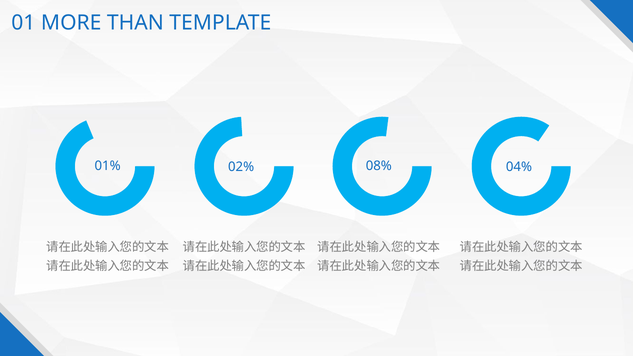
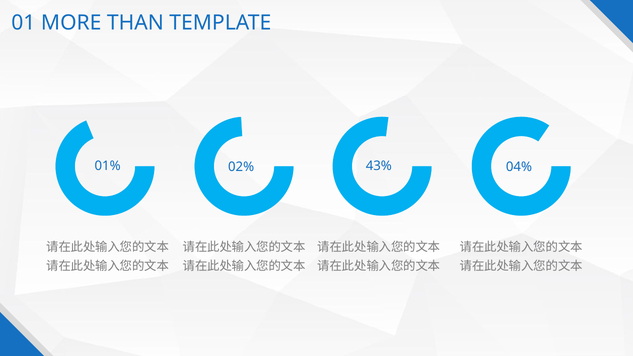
08%: 08% -> 43%
